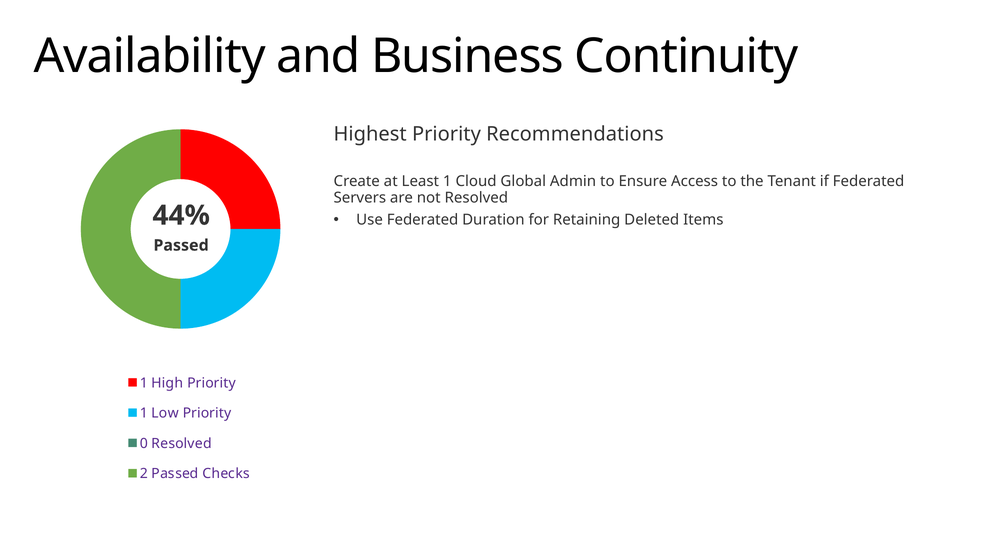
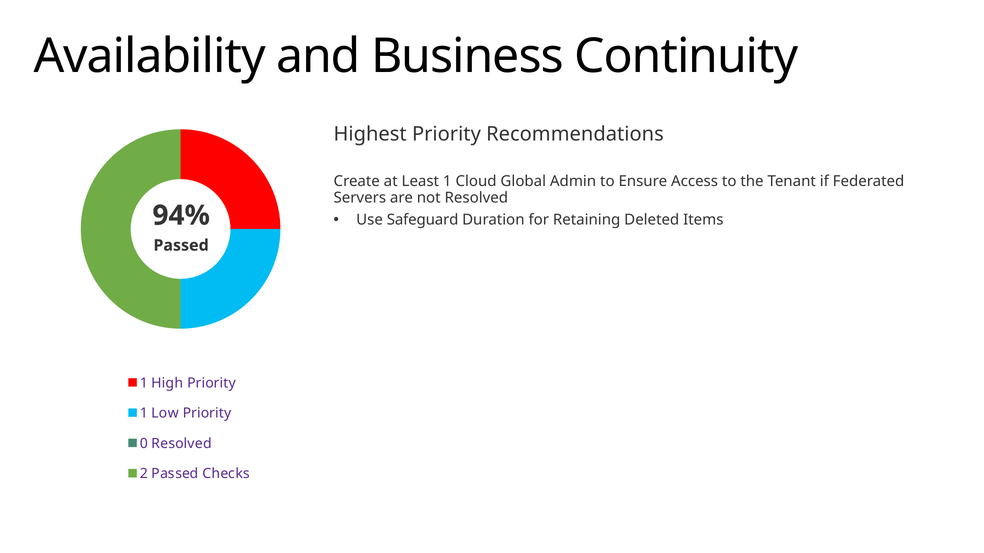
44%: 44% -> 94%
Use Federated: Federated -> Safeguard
